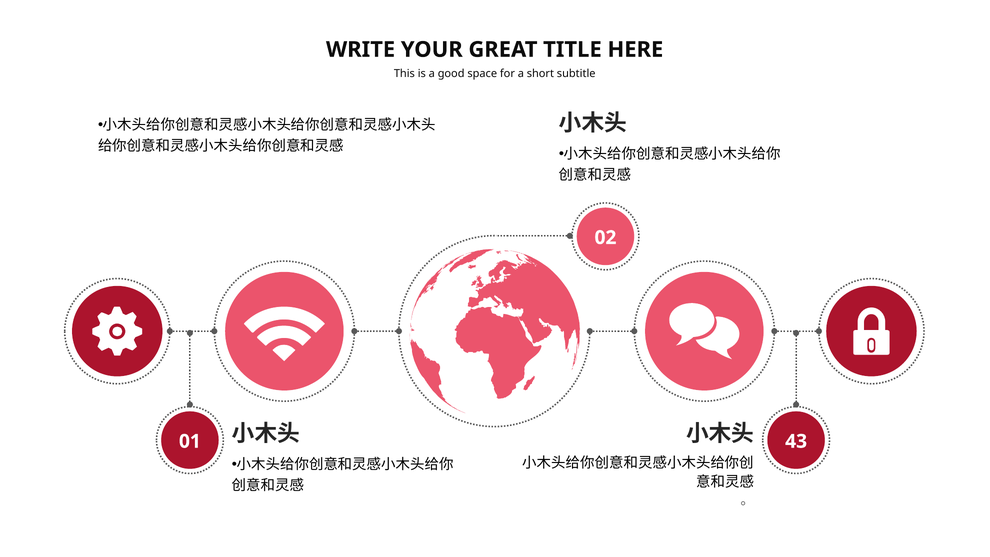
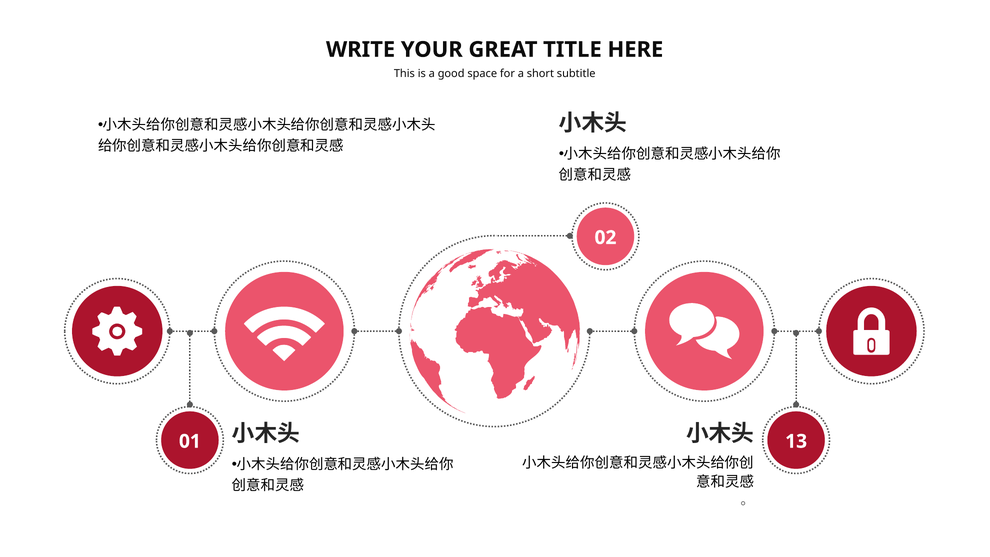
43: 43 -> 13
